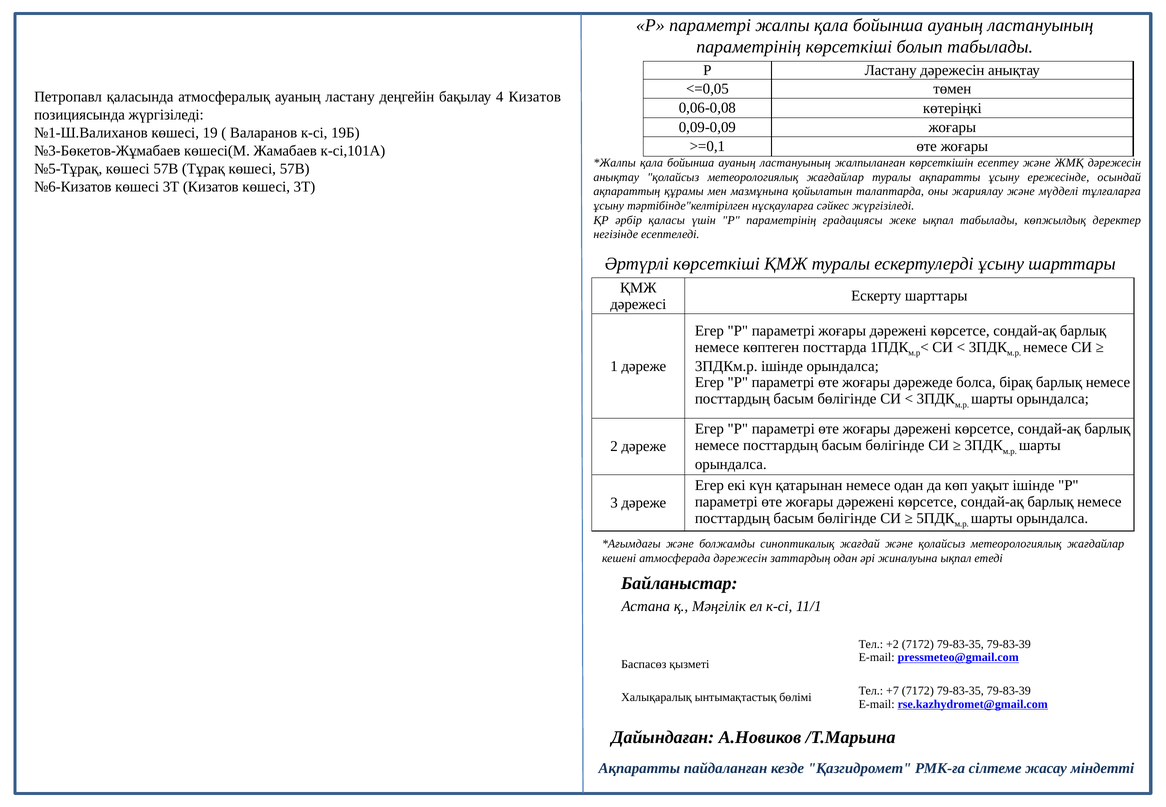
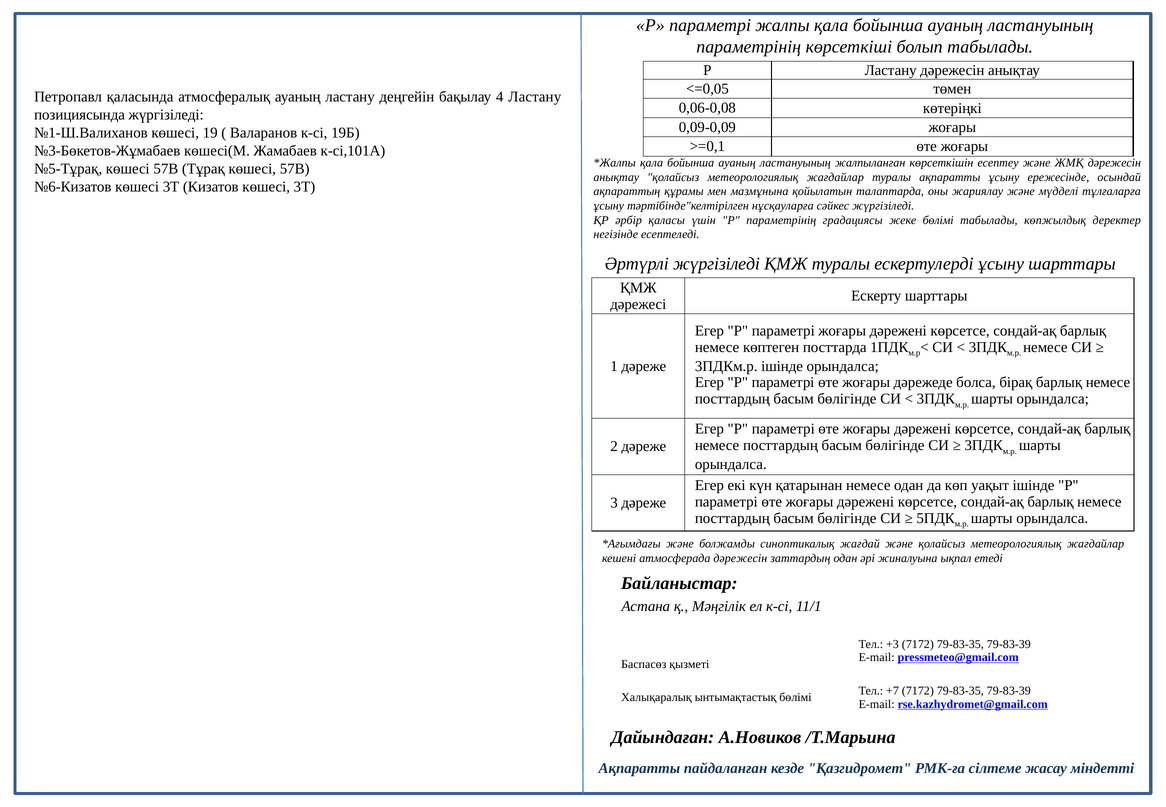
4 Кизатов: Кизатов -> Ластану
жеке ықпал: ықпал -> бөлімі
Әртүрлі көрсеткіші: көрсеткіші -> жүргізіледі
+2: +2 -> +3
